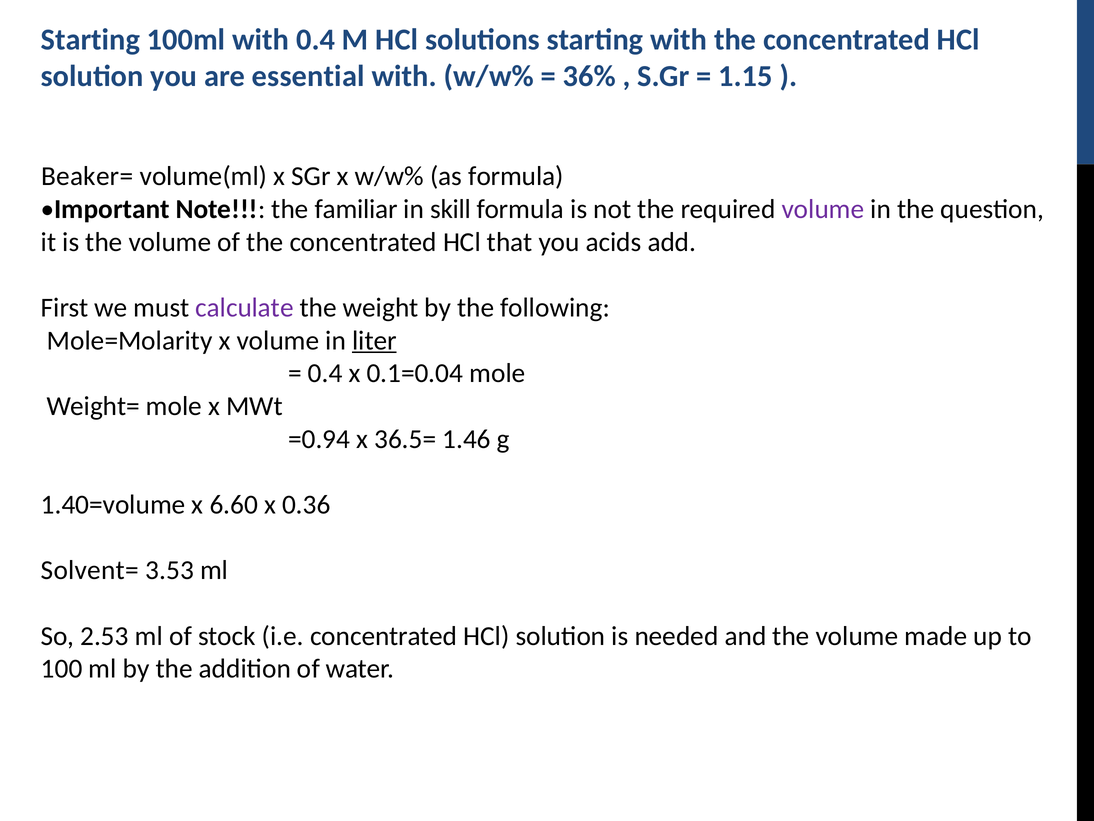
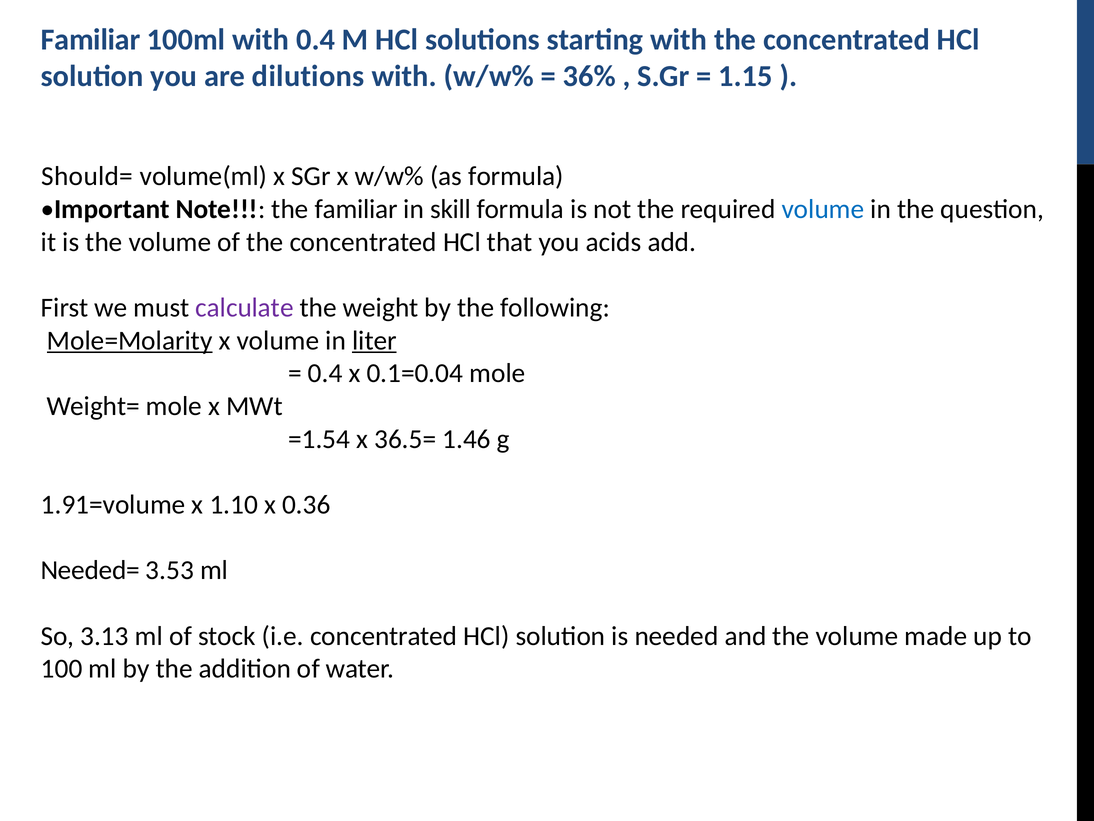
Starting at (90, 40): Starting -> Familiar
essential: essential -> dilutions
Beaker=: Beaker= -> Should=
volume at (823, 209) colour: purple -> blue
Mole=Molarity underline: none -> present
=0.94: =0.94 -> =1.54
1.40=volume: 1.40=volume -> 1.91=volume
6.60: 6.60 -> 1.10
Solvent=: Solvent= -> Needed=
2.53: 2.53 -> 3.13
